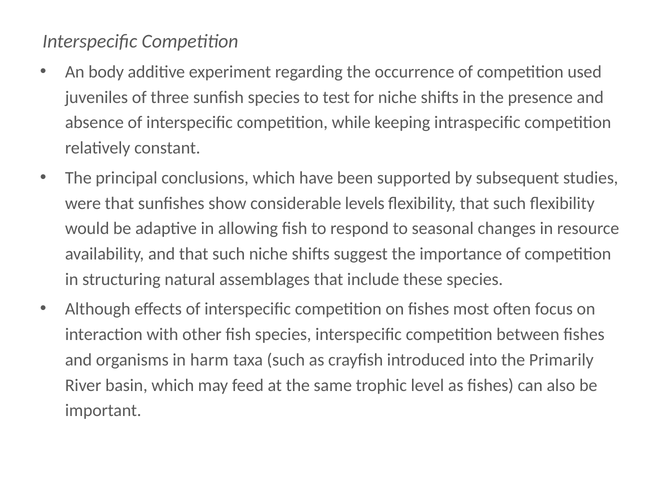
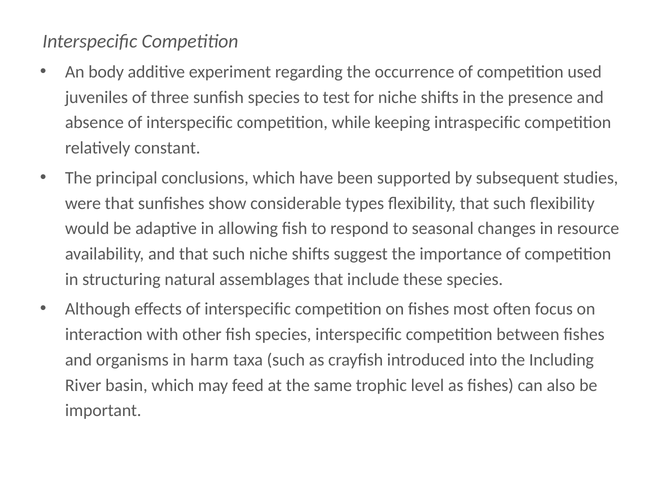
levels: levels -> types
Primarily: Primarily -> Including
